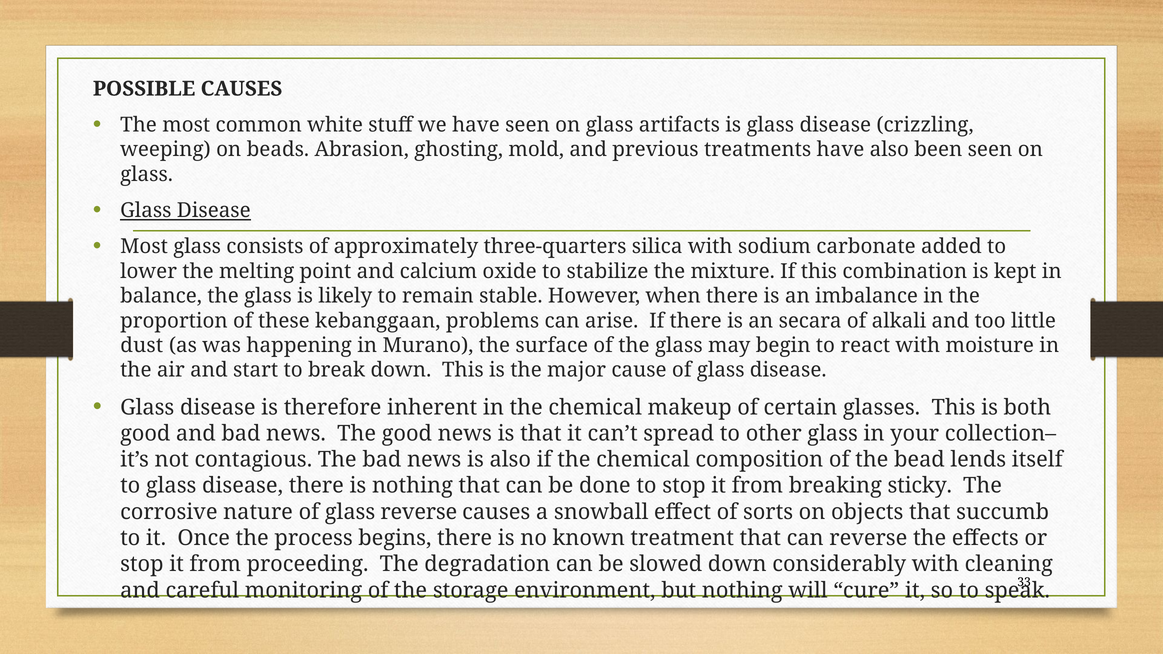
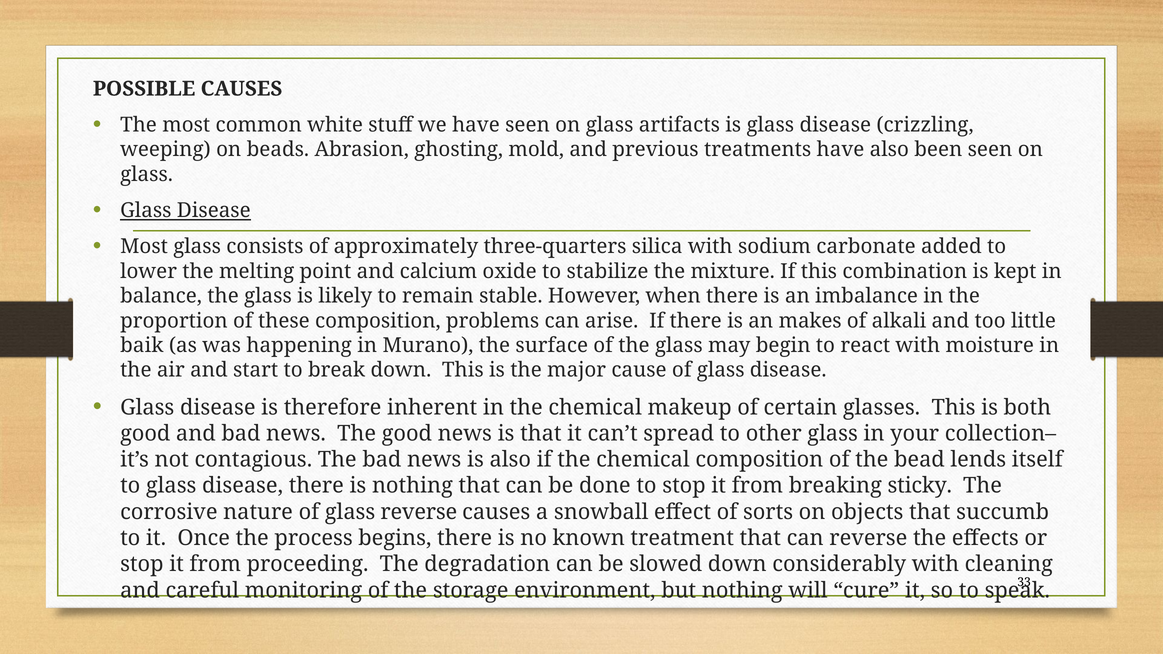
these kebanggaan: kebanggaan -> composition
secara: secara -> makes
dust: dust -> baik
